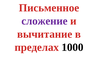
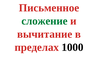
сложение colour: purple -> green
